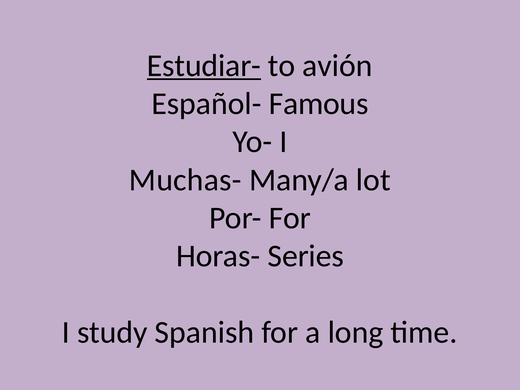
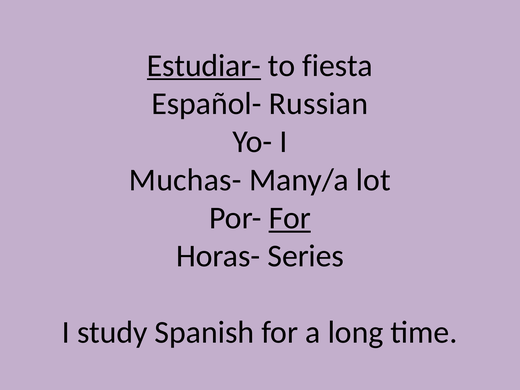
avión: avión -> fiesta
Famous: Famous -> Russian
For at (290, 218) underline: none -> present
